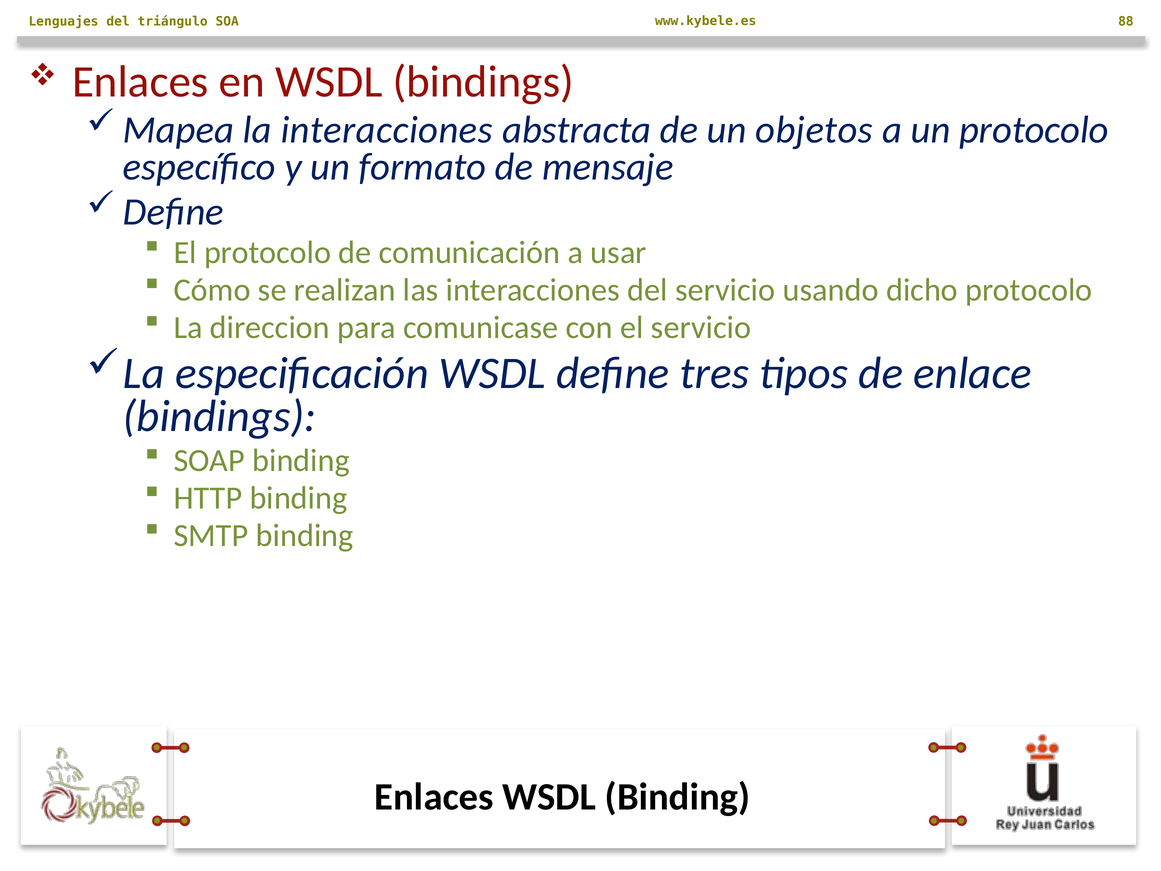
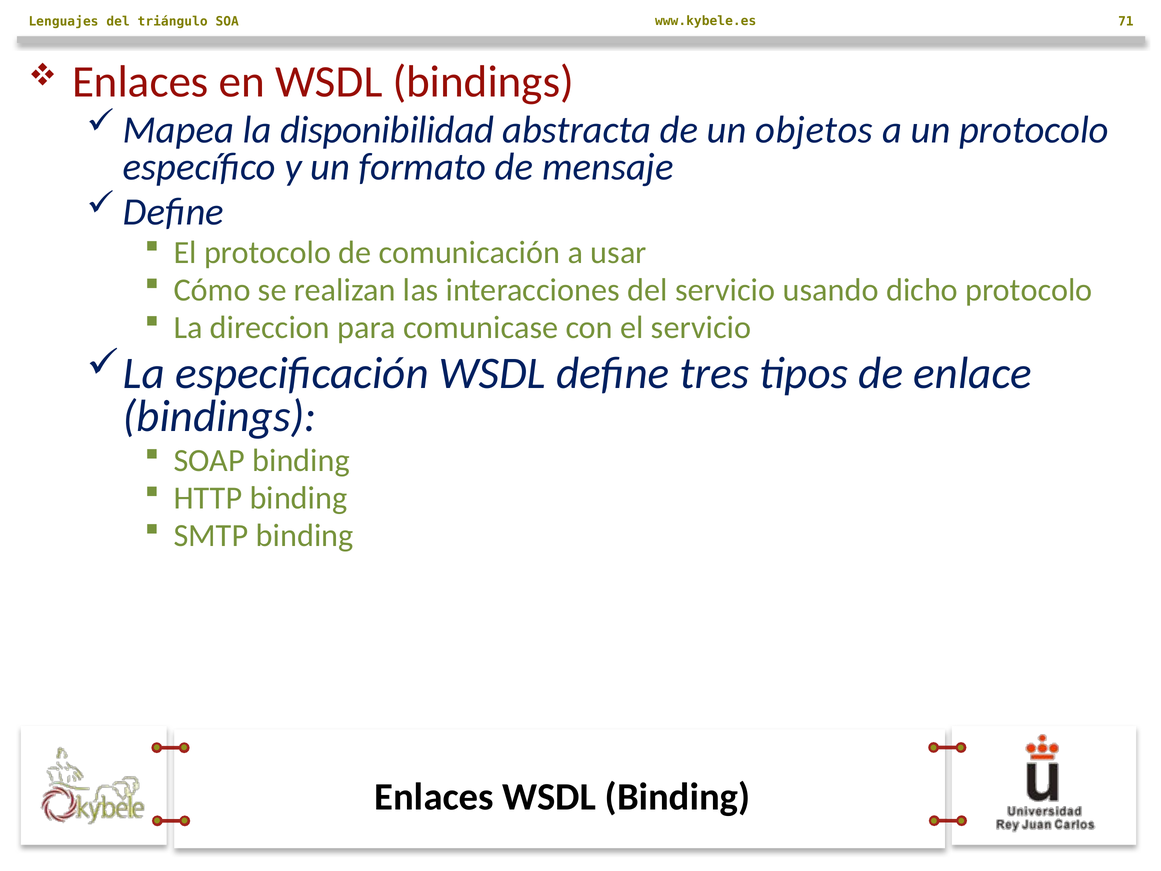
88: 88 -> 71
la interacciones: interacciones -> disponibilidad
